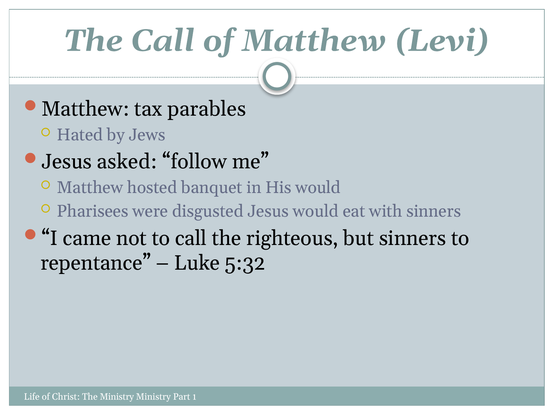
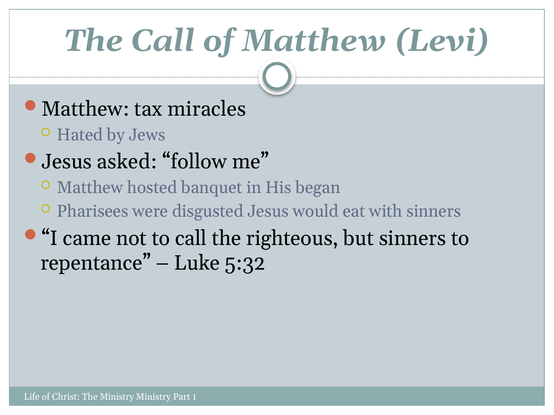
parables: parables -> miracles
His would: would -> began
